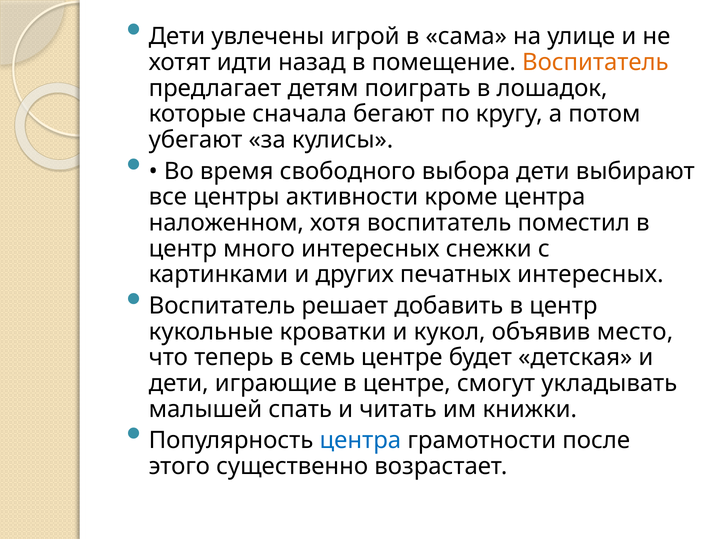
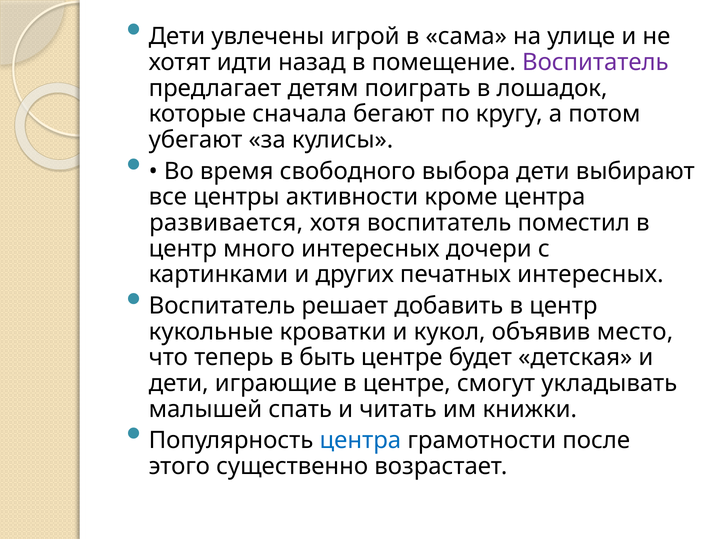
Воспитатель at (595, 62) colour: orange -> purple
наложенном: наложенном -> развивается
снежки: снежки -> дочери
семь: семь -> быть
